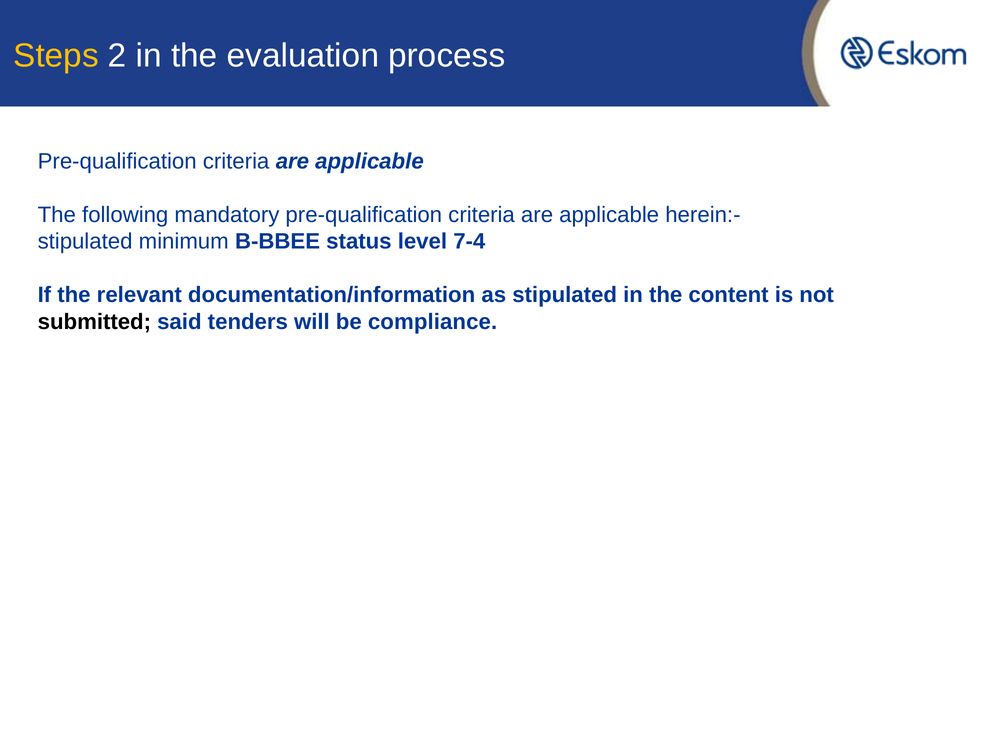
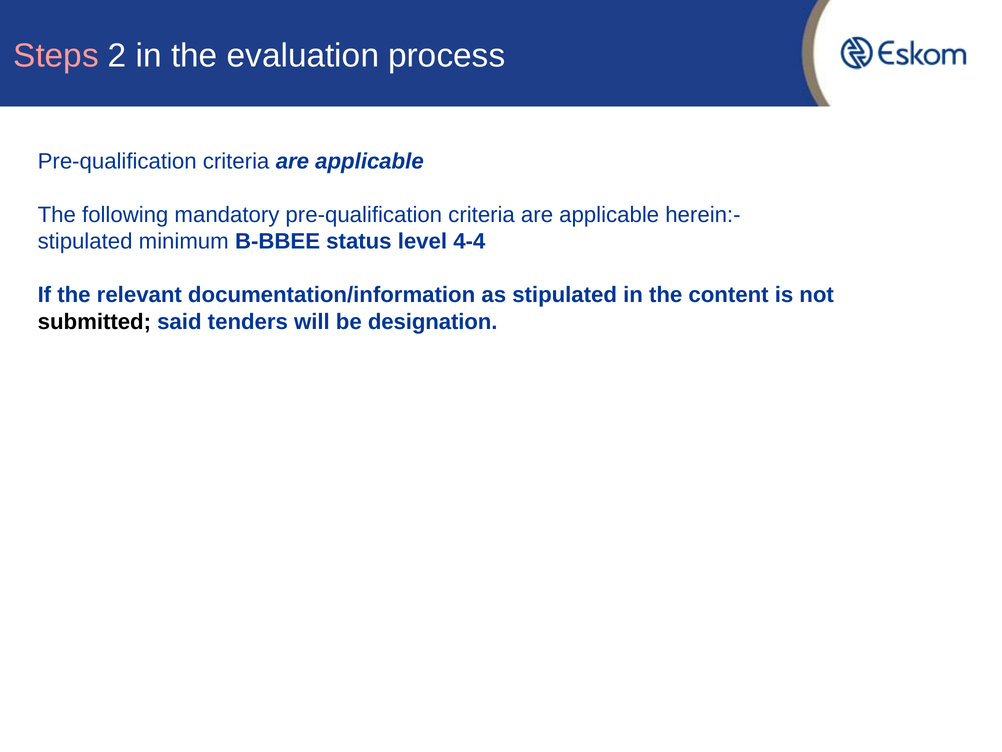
Steps colour: yellow -> pink
7-4: 7-4 -> 4-4
compliance: compliance -> designation
